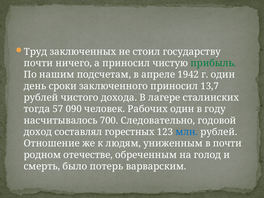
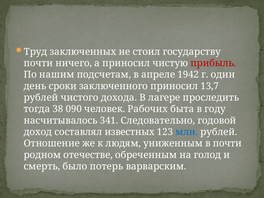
прибыль colour: green -> red
сталинских: сталинских -> проследить
57: 57 -> 38
Рабочих один: один -> быта
700: 700 -> 341
горестных: горестных -> известных
